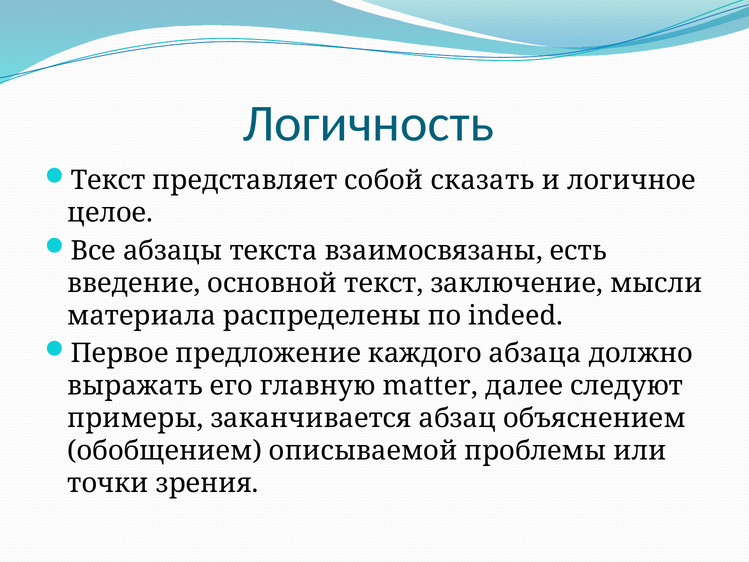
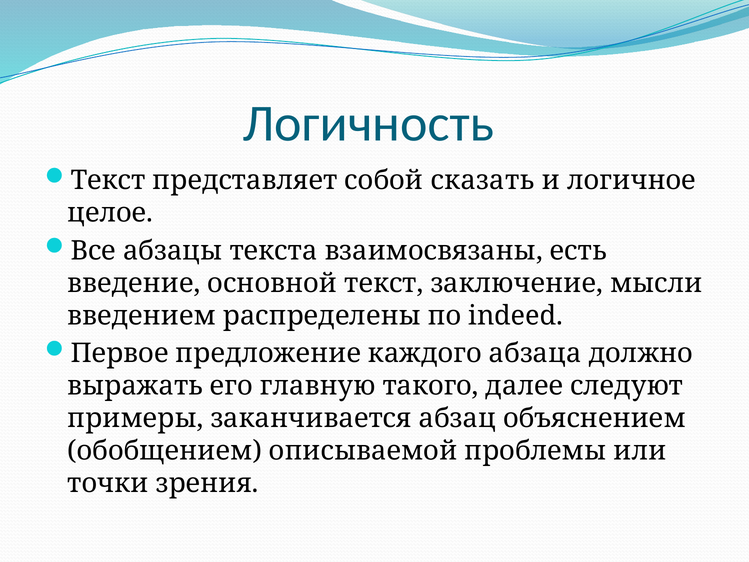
материала: материала -> введением
matter: matter -> такого
